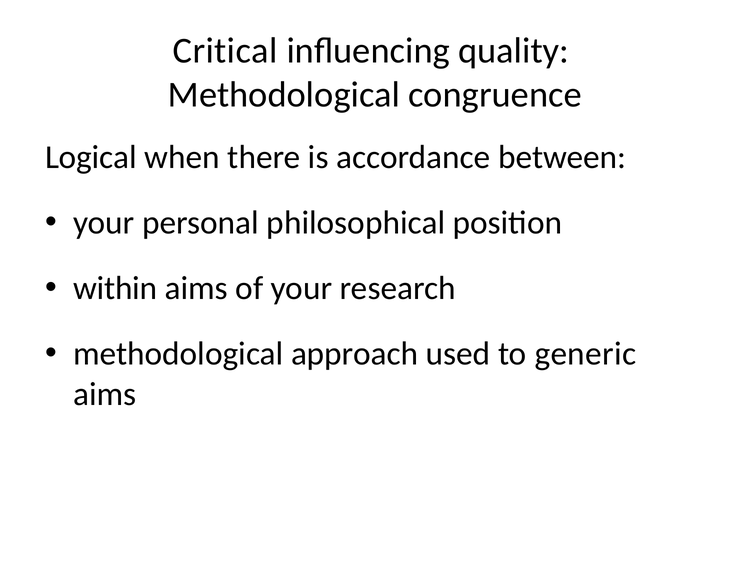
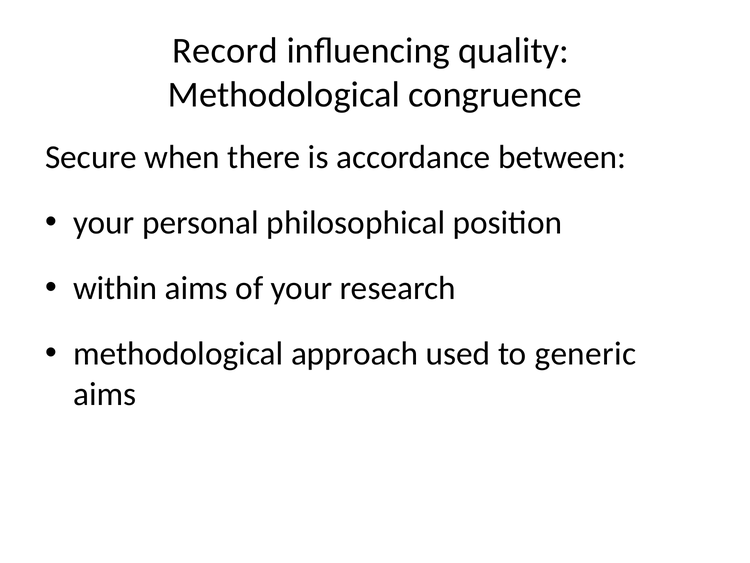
Critical: Critical -> Record
Logical: Logical -> Secure
